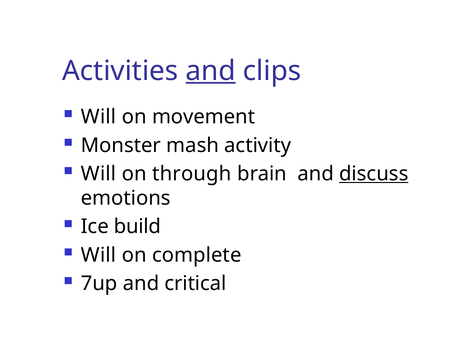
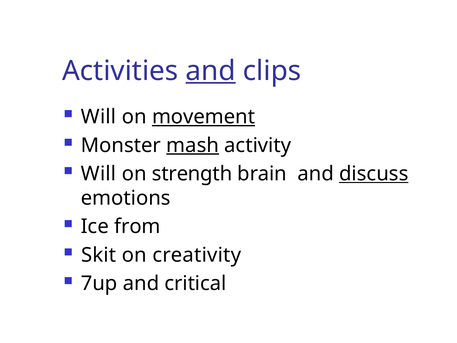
movement underline: none -> present
mash underline: none -> present
through: through -> strength
build: build -> from
Will at (99, 255): Will -> Skit
complete: complete -> creativity
